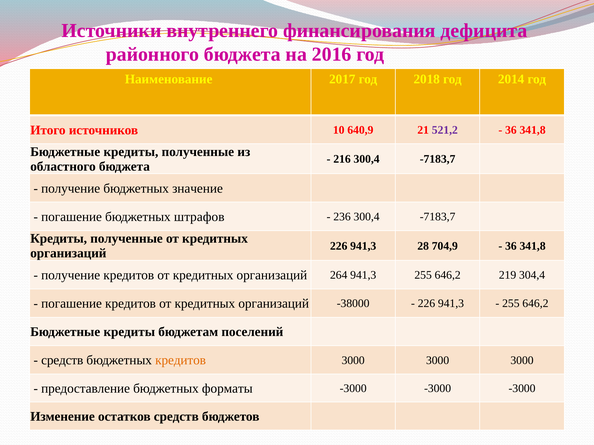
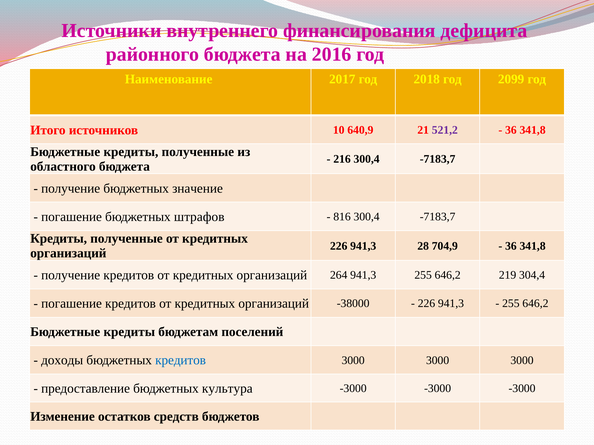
2014: 2014 -> 2099
236: 236 -> 816
средств at (62, 361): средств -> доходы
кредитов at (181, 361) colour: orange -> blue
форматы: форматы -> культура
